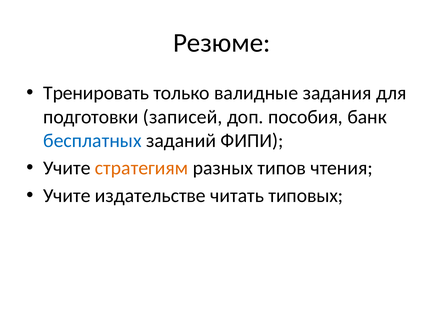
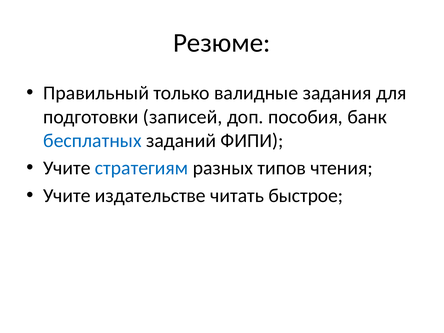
Тренировать: Тренировать -> Правильный
стратегиям colour: orange -> blue
типовых: типовых -> быстрое
